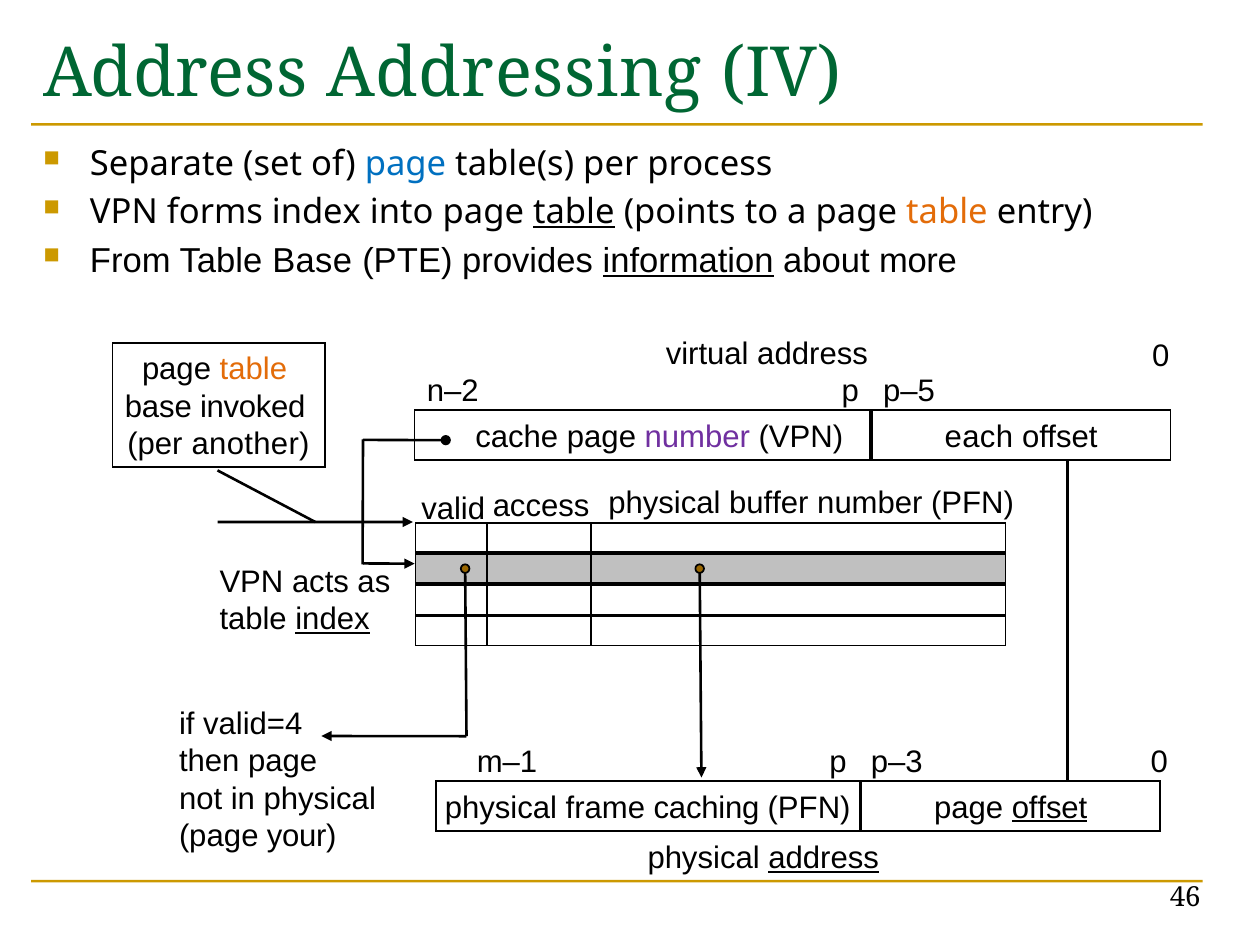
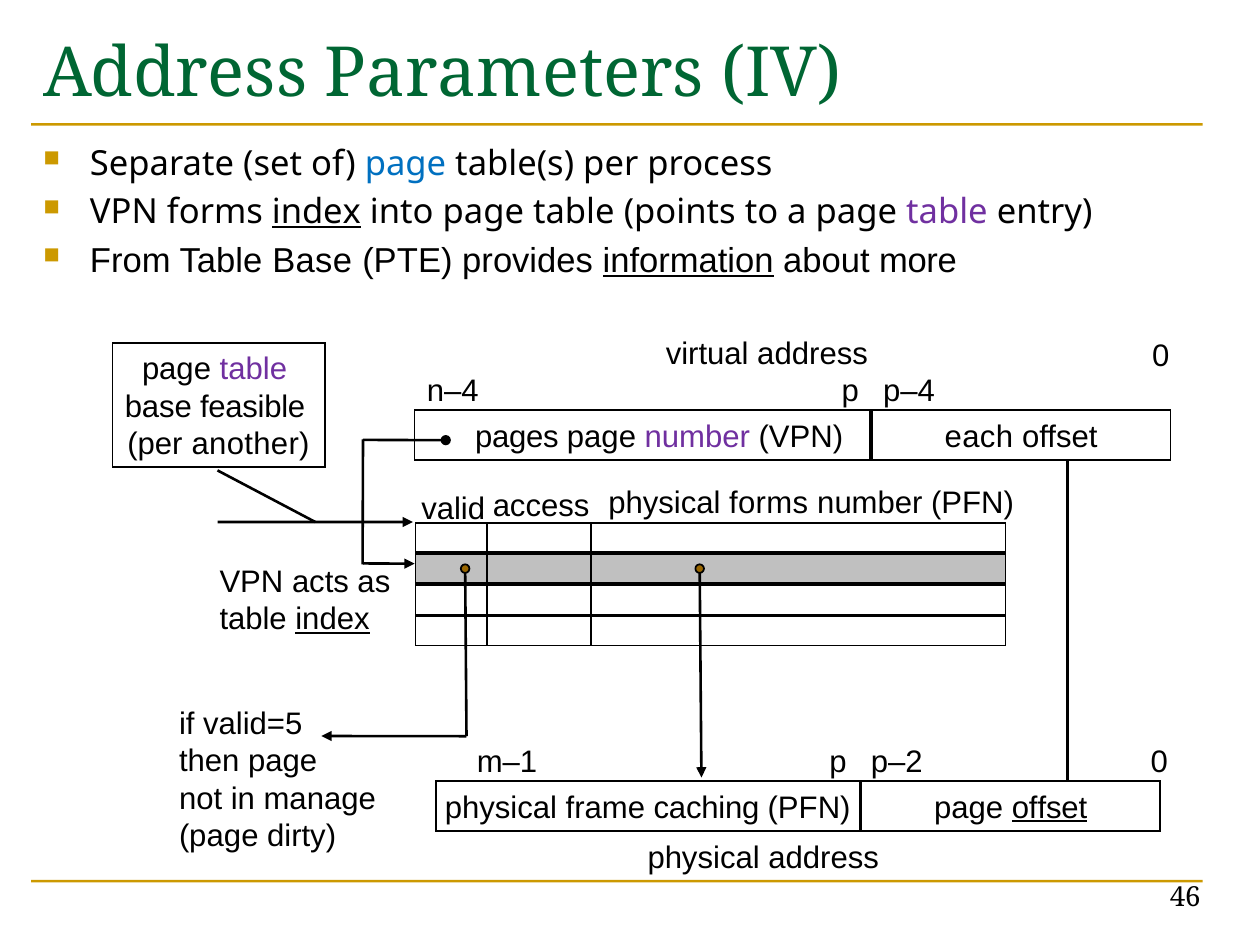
Addressing: Addressing -> Parameters
index at (316, 212) underline: none -> present
table at (574, 212) underline: present -> none
table at (947, 212) colour: orange -> purple
table at (253, 370) colour: orange -> purple
n–2: n–2 -> n–4
p–5: p–5 -> p–4
invoked: invoked -> feasible
cache: cache -> pages
physical buffer: buffer -> forms
valid=4: valid=4 -> valid=5
p–3: p–3 -> p–2
in physical: physical -> manage
your: your -> dirty
address at (824, 859) underline: present -> none
